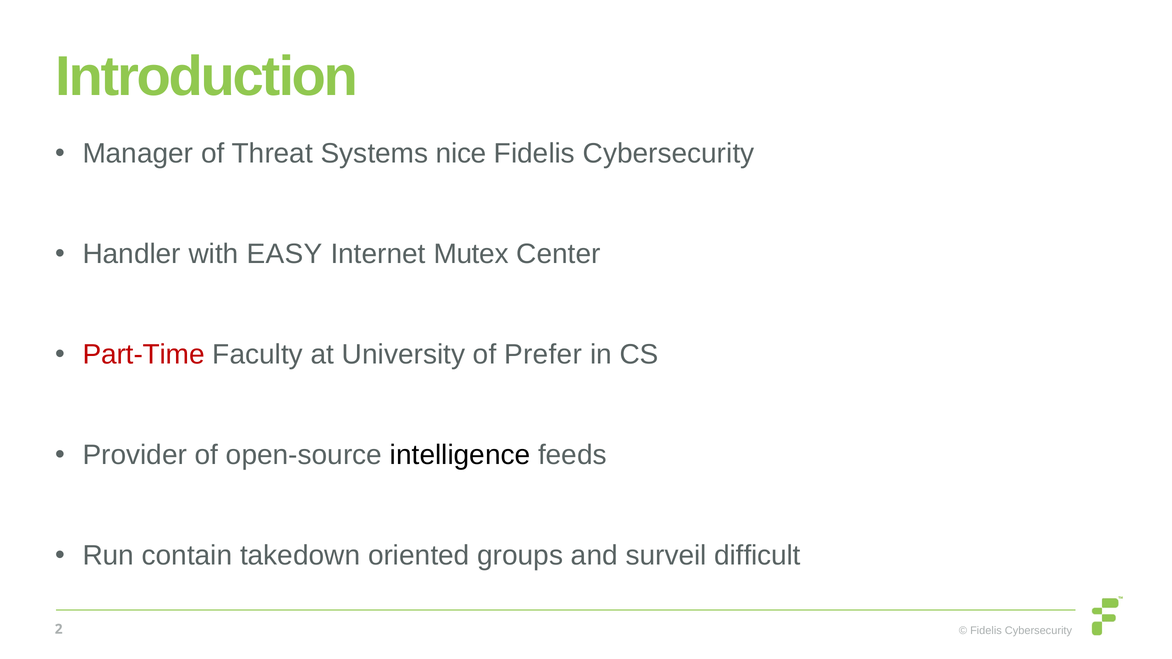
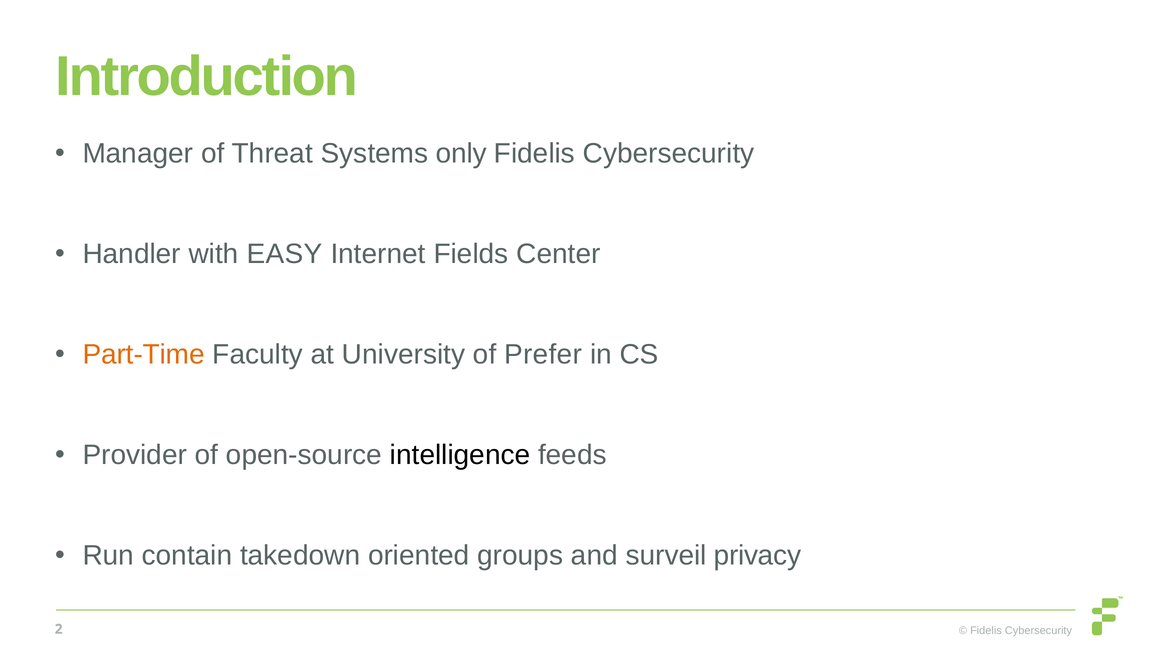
nice: nice -> only
Mutex: Mutex -> Fields
Part-Time colour: red -> orange
difficult: difficult -> privacy
